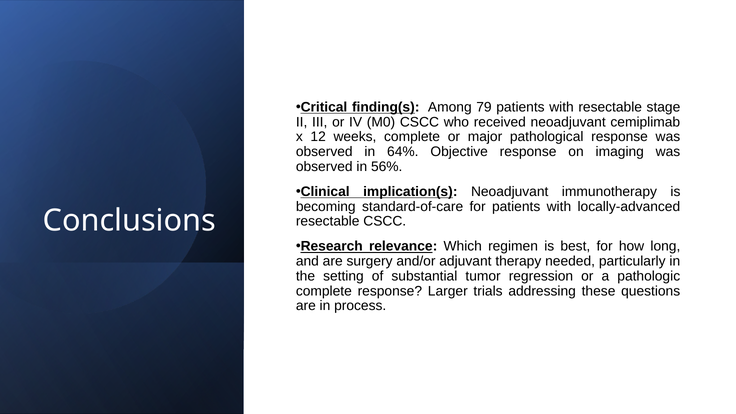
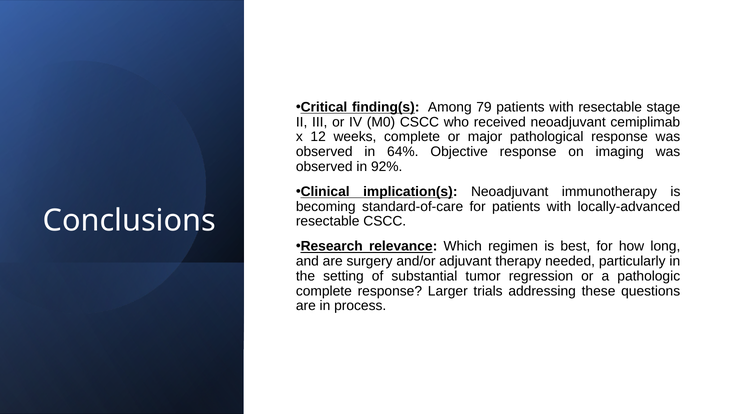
56%: 56% -> 92%
